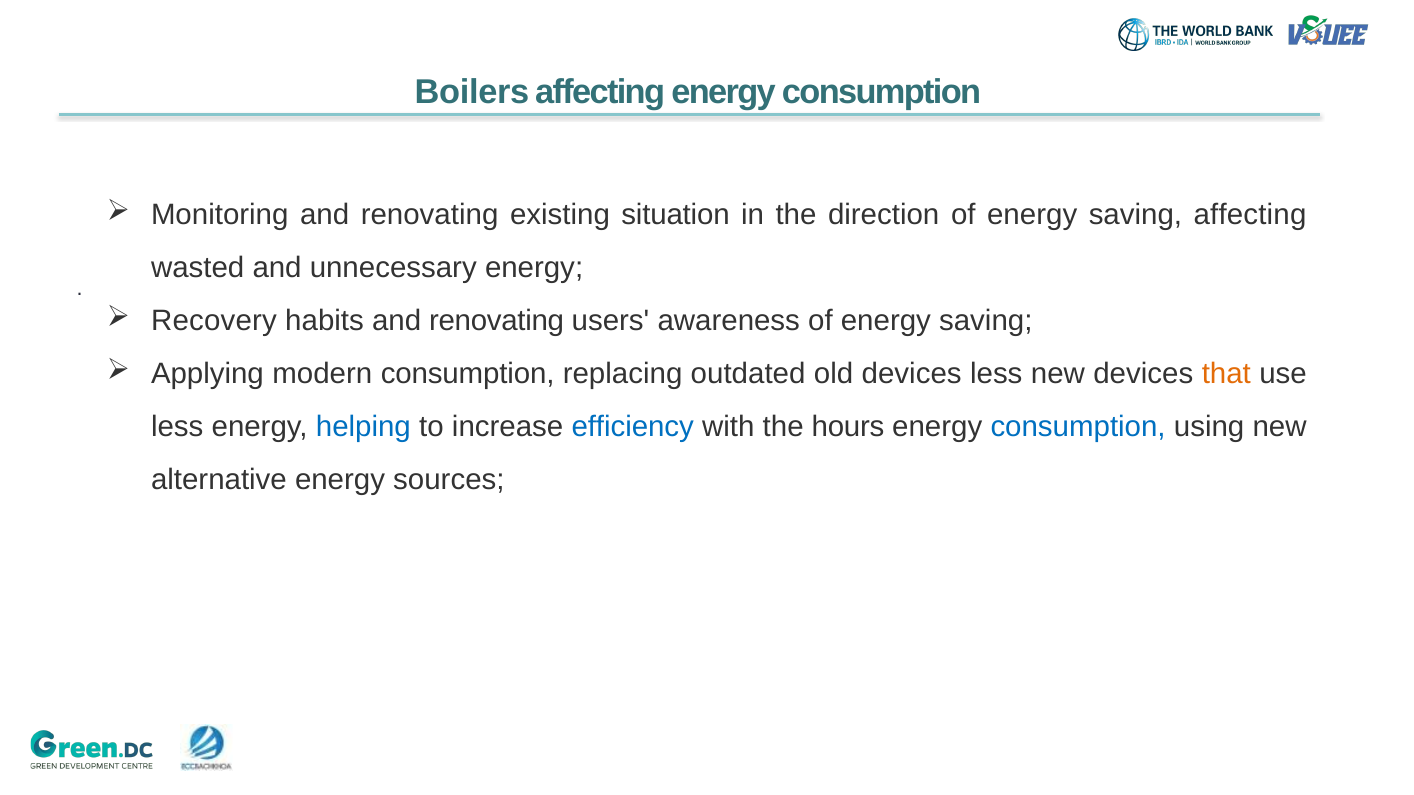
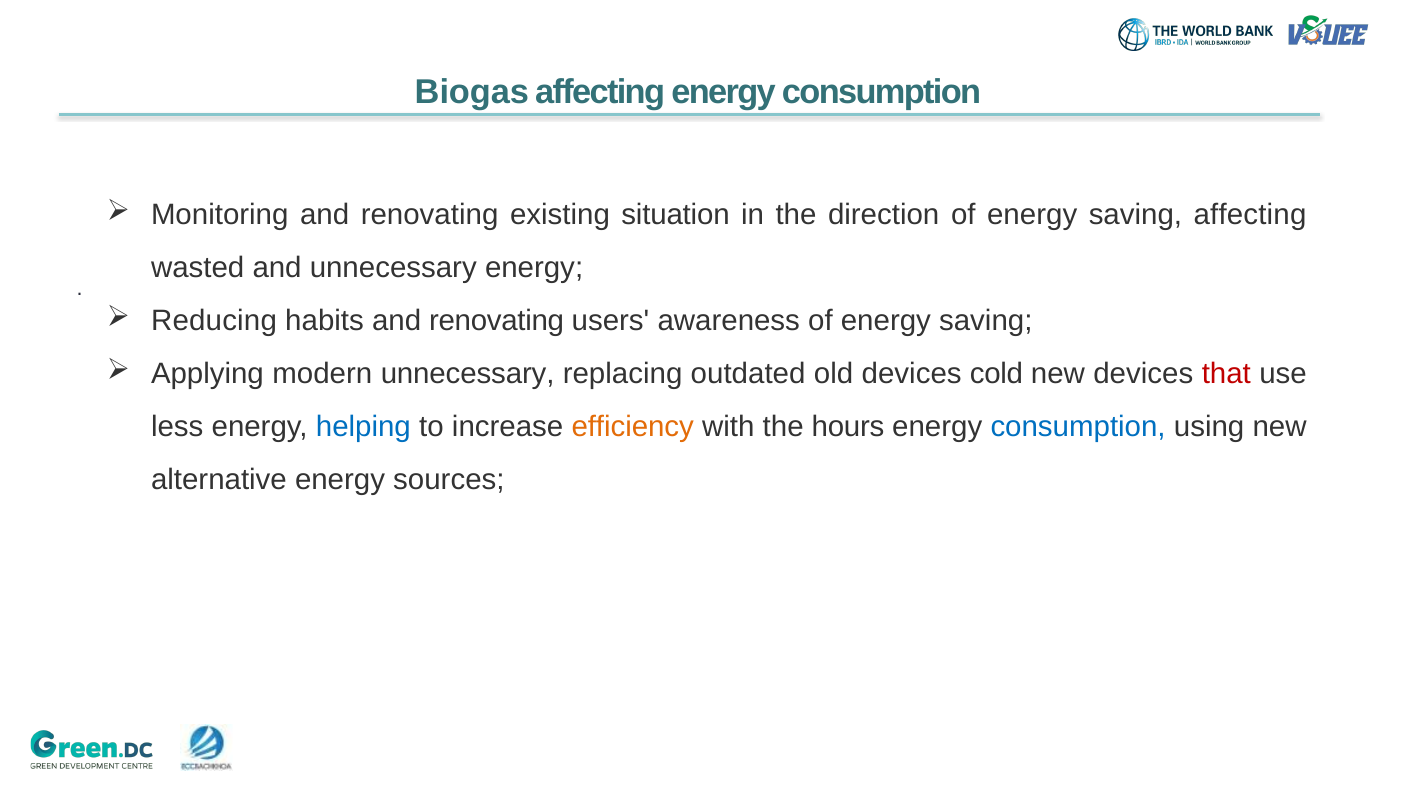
Boilers: Boilers -> Biogas
Recovery: Recovery -> Reducing
modern consumption: consumption -> unnecessary
devices less: less -> cold
that colour: orange -> red
efficiency colour: blue -> orange
